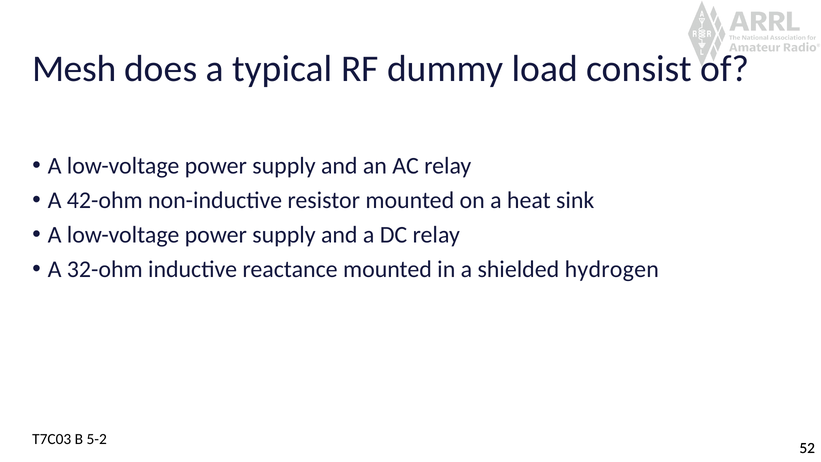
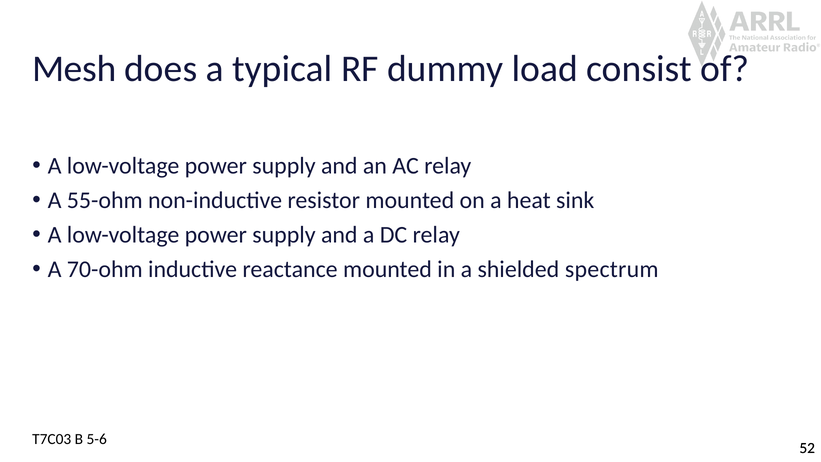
42-ohm: 42-ohm -> 55-ohm
32-ohm: 32-ohm -> 70-ohm
hydrogen: hydrogen -> spectrum
5-2: 5-2 -> 5-6
